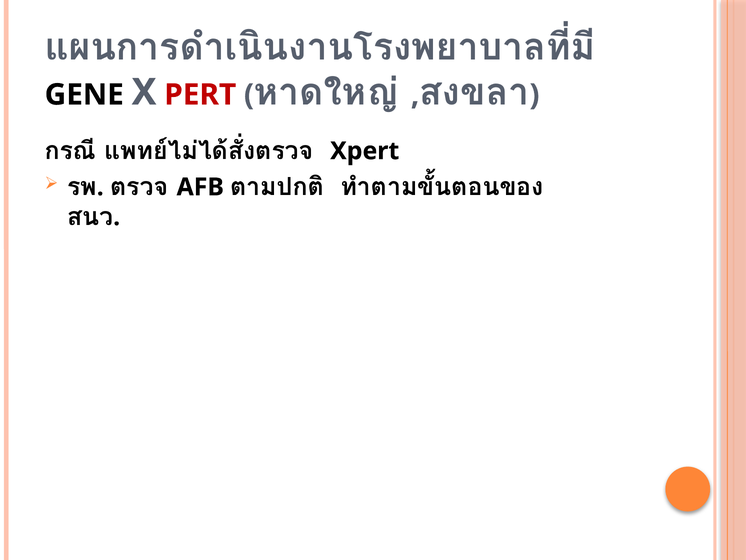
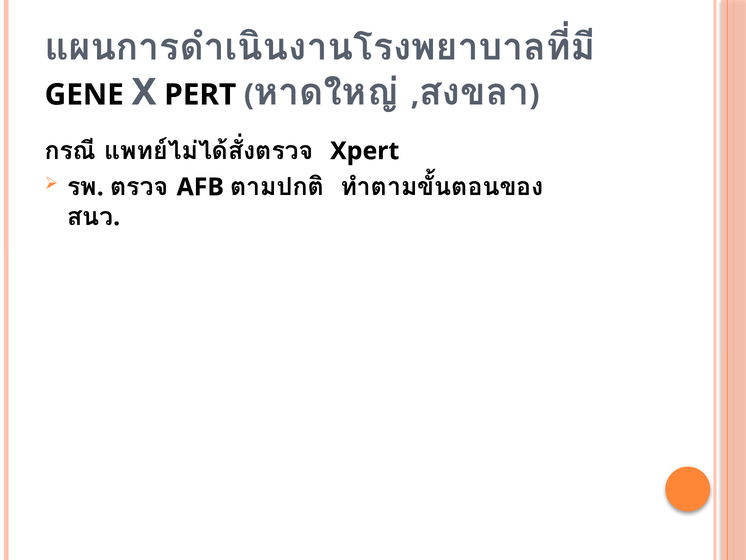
PERT colour: red -> black
